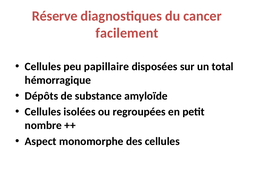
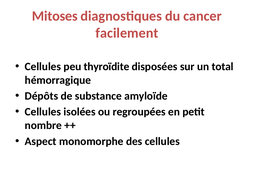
Réserve: Réserve -> Mitoses
papillaire: papillaire -> thyroïdite
